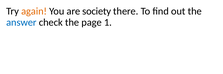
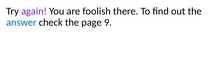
again colour: orange -> purple
society: society -> foolish
1: 1 -> 9
